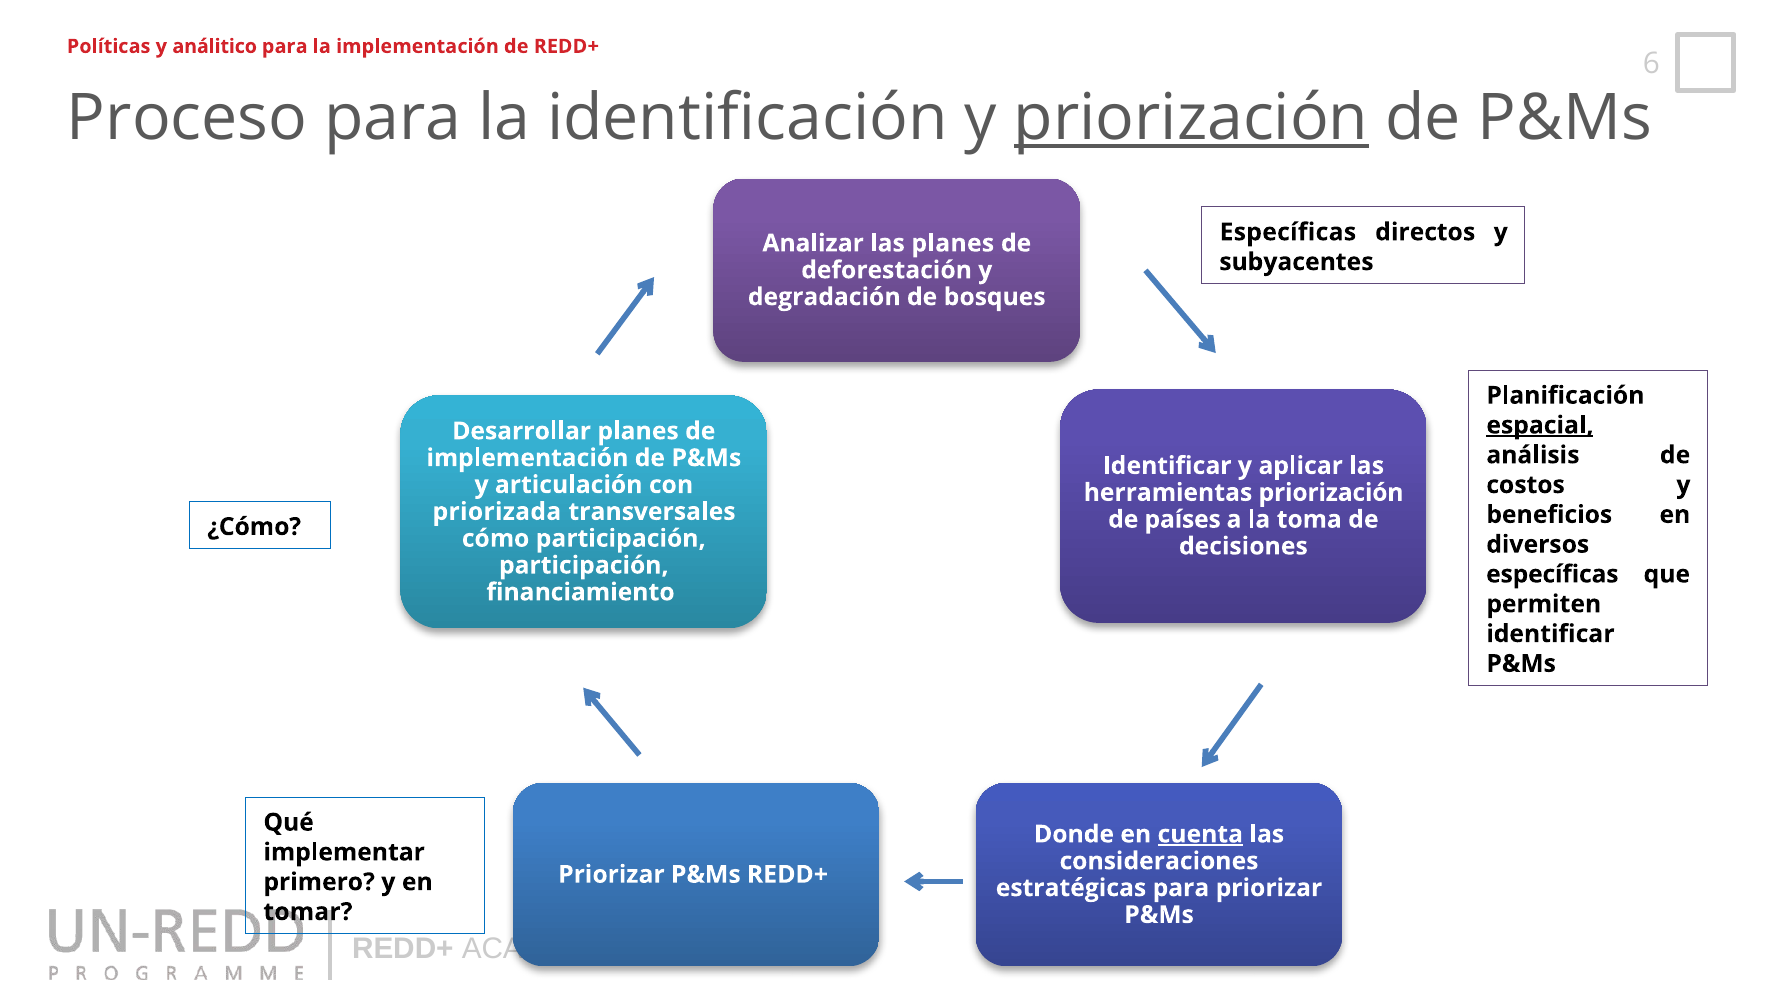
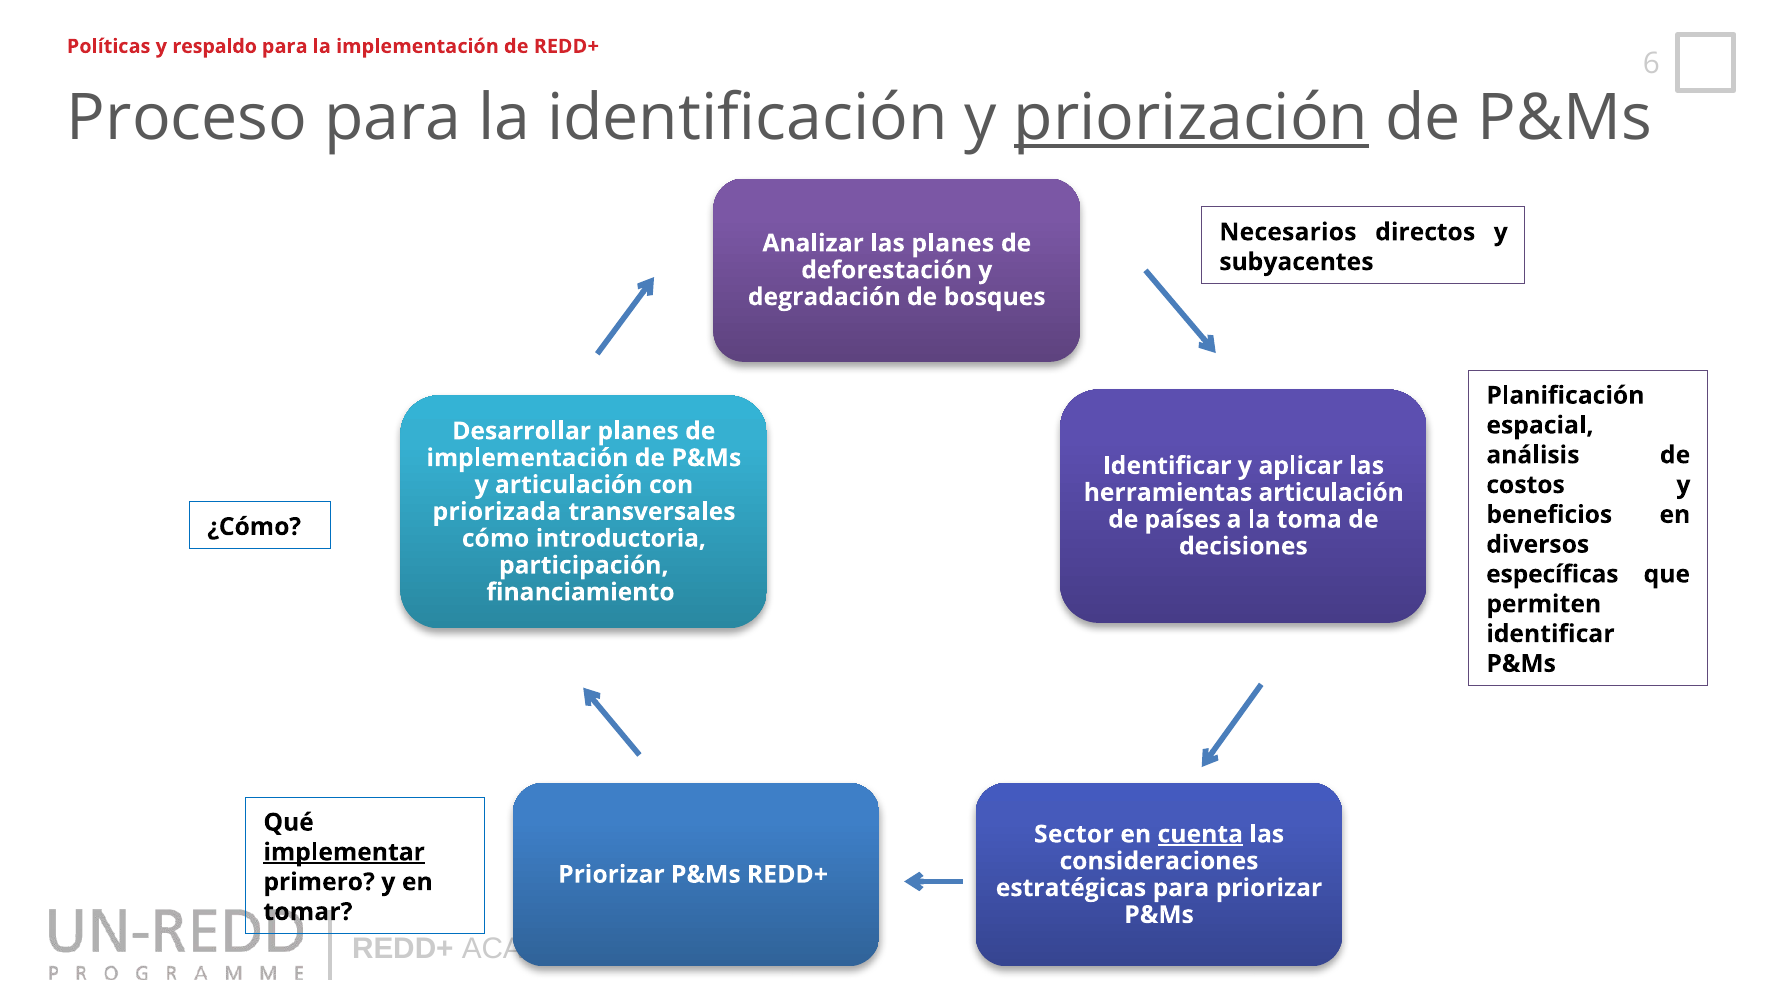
análitico: análitico -> respaldo
Específicas at (1288, 232): Específicas -> Necesarios
espacial underline: present -> none
herramientas priorización: priorización -> articulación
cómo participación: participación -> introductoria
Donde: Donde -> Sector
implementar underline: none -> present
